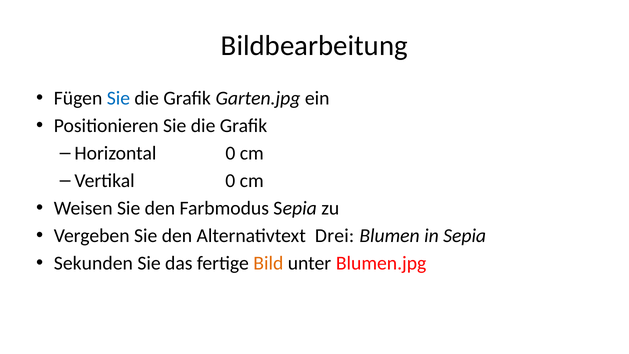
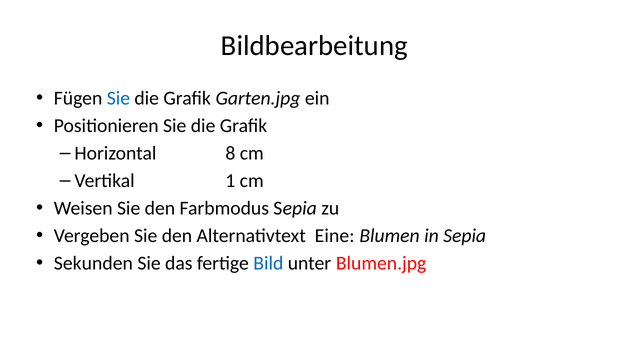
Horizontal 0: 0 -> 8
Vertikal 0: 0 -> 1
Drei: Drei -> Eine
Bild colour: orange -> blue
